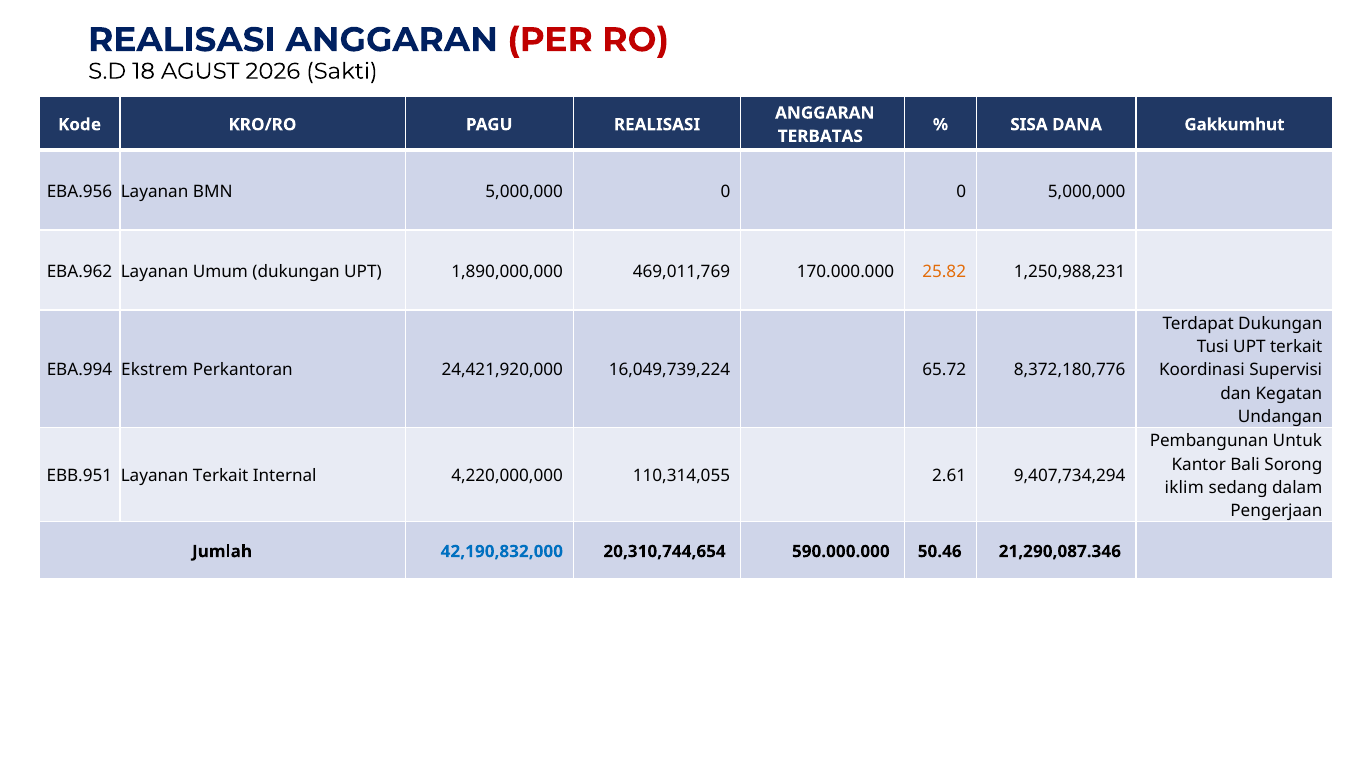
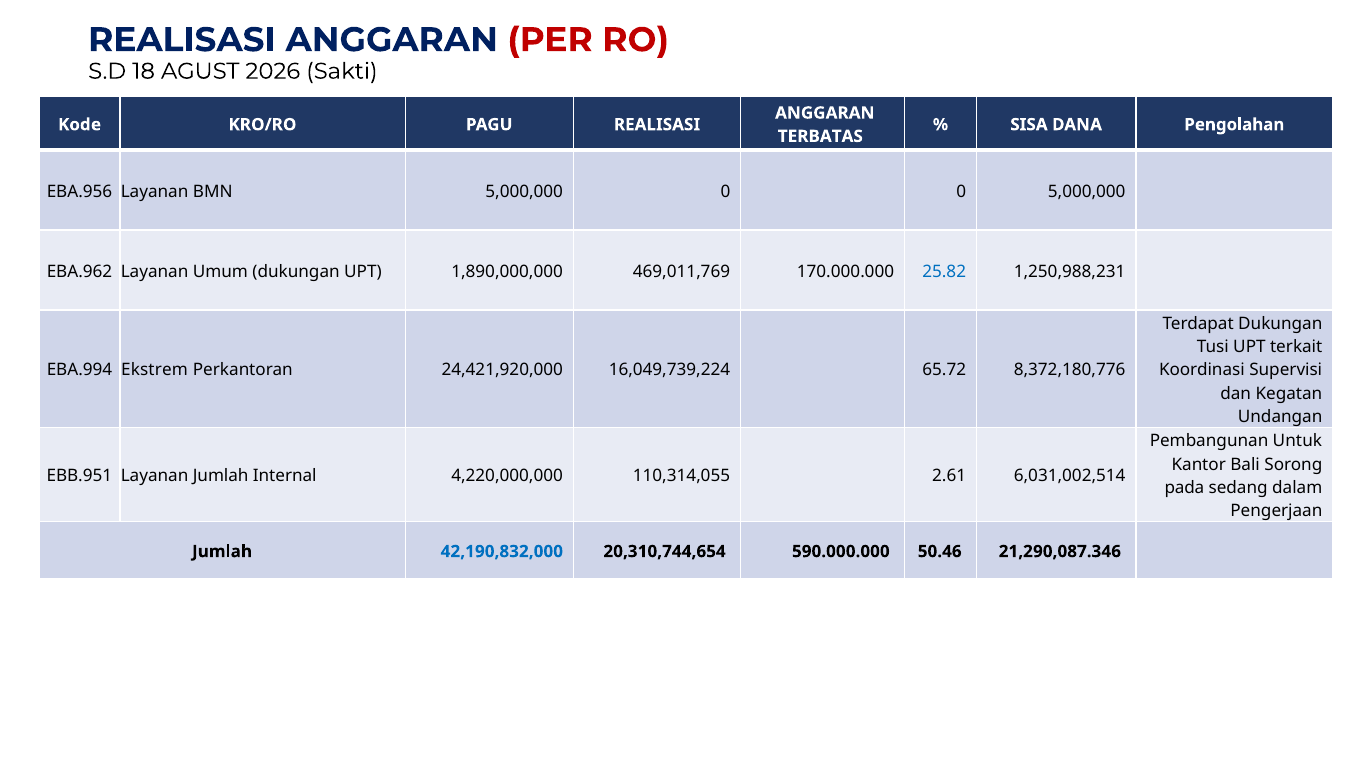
Gakkumhut: Gakkumhut -> Pengolahan
25.82 colour: orange -> blue
Layanan Terkait: Terkait -> Jumlah
9,407,734,294: 9,407,734,294 -> 6,031,002,514
iklim: iklim -> pada
